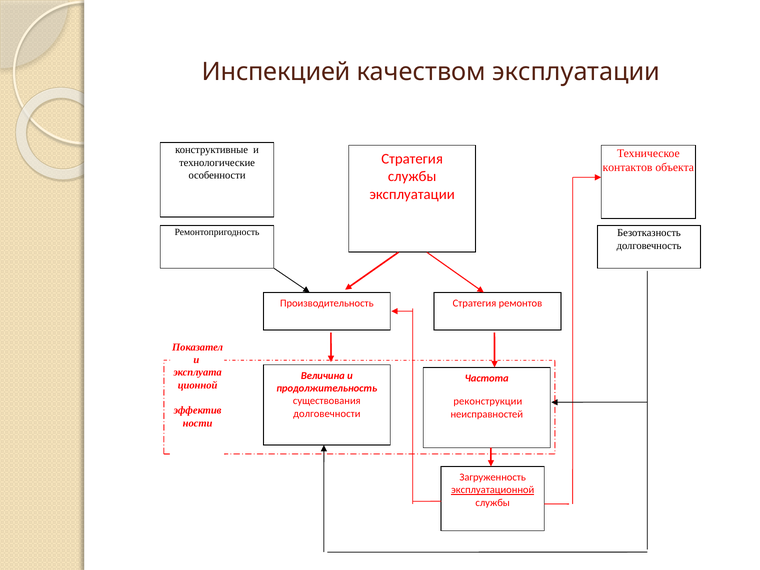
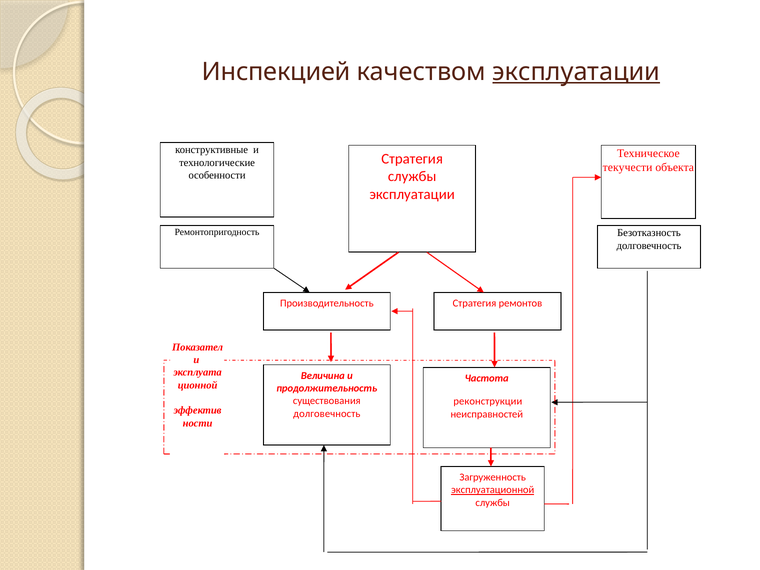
эксплуатации at (576, 72) underline: none -> present
контактов: контактов -> текучести
долговечности at (327, 414): долговечности -> долговечность
